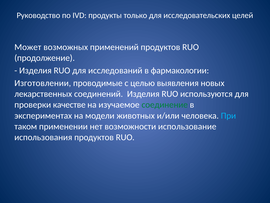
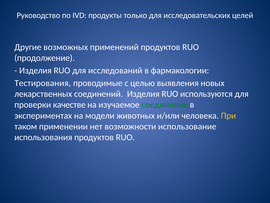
Может: Может -> Другие
Изготовлении: Изготовлении -> Тестирования
При colour: light blue -> yellow
